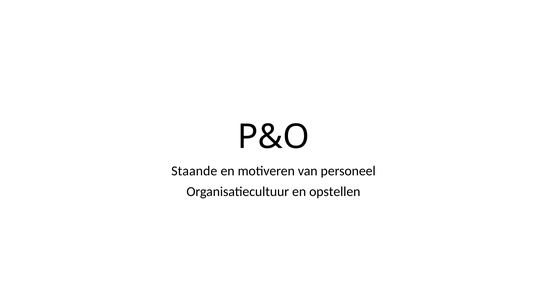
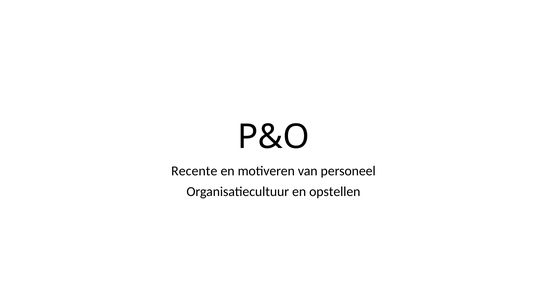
Staande: Staande -> Recente
